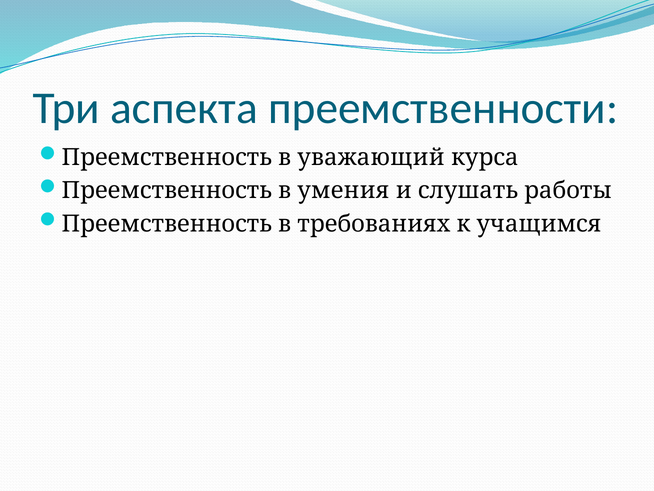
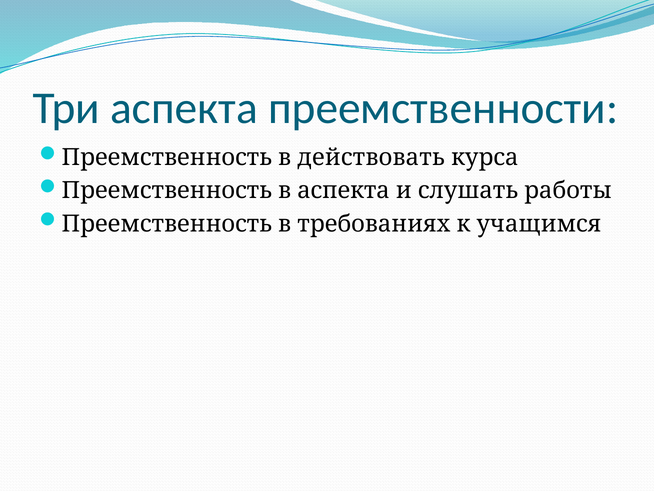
уважающий: уважающий -> действовать
в умения: умения -> аспекта
